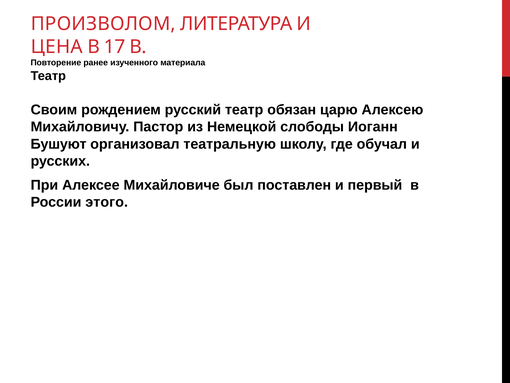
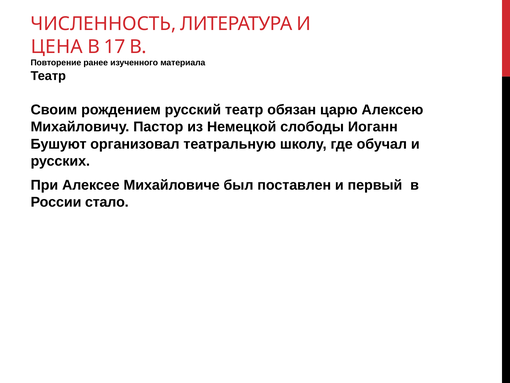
ПРОИЗВОЛОМ: ПРОИЗВОЛОМ -> ЧИСЛЕННОСТЬ
этого: этого -> стало
